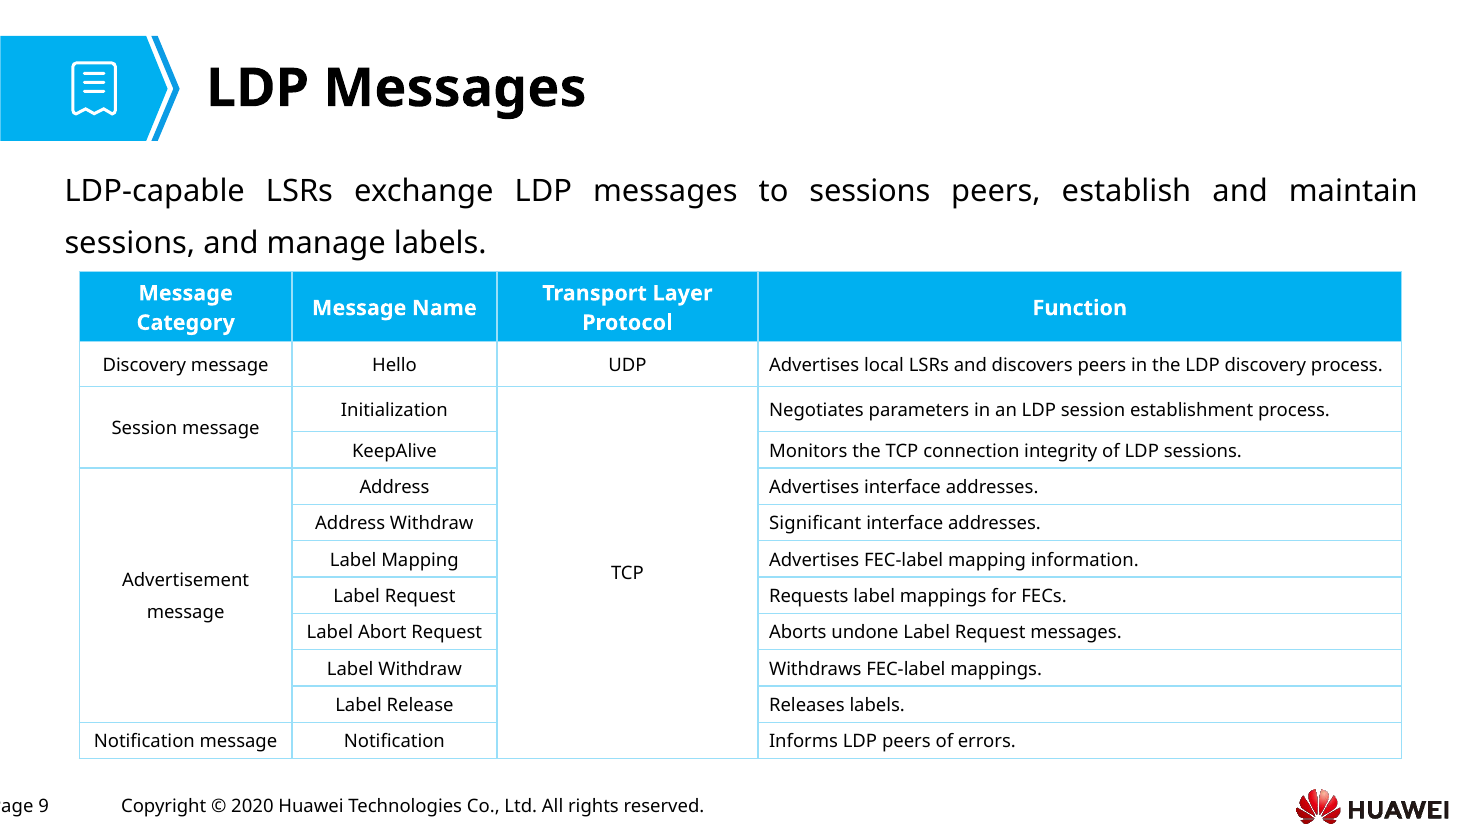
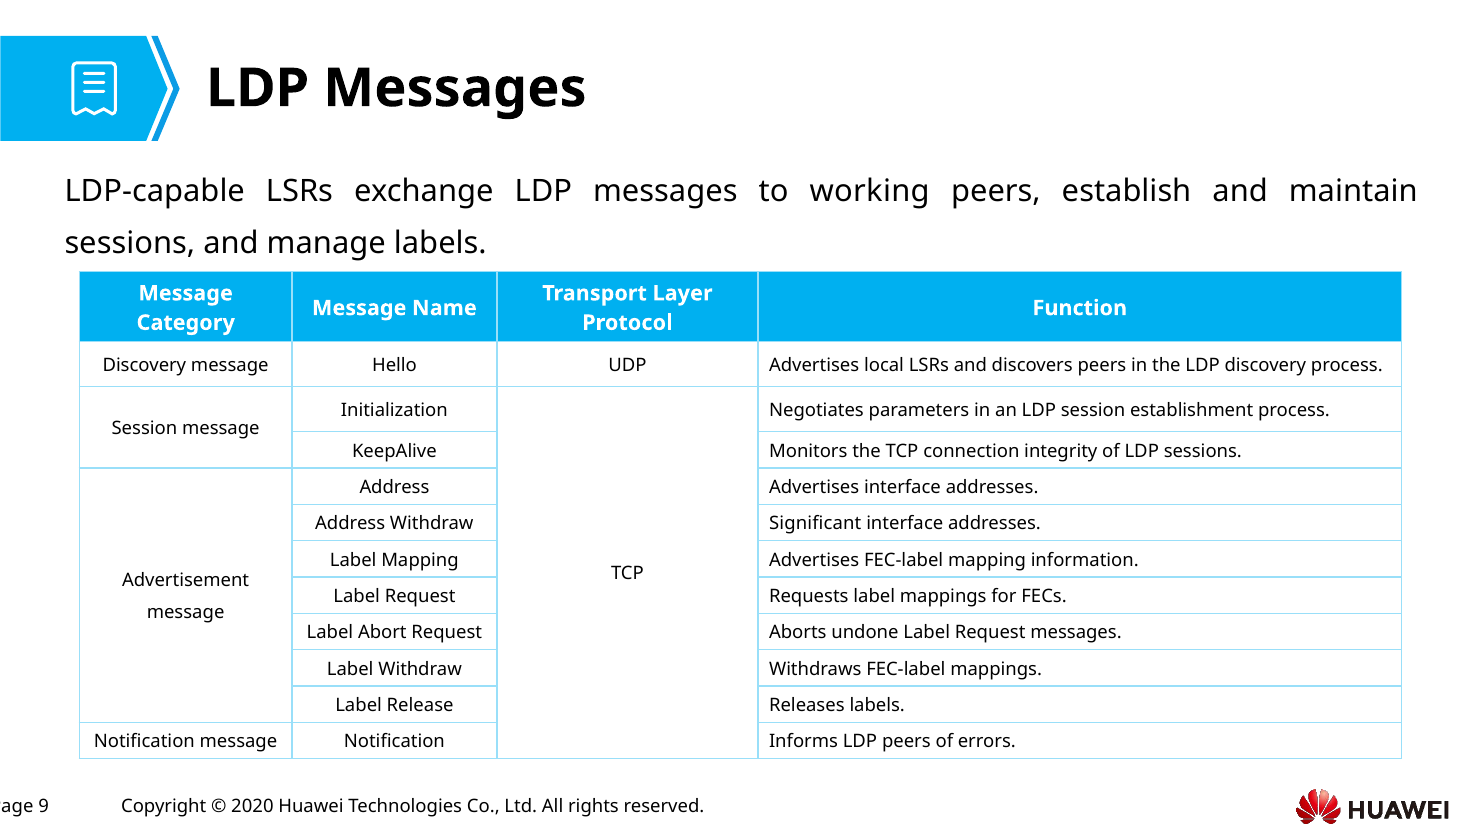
to sessions: sessions -> working
